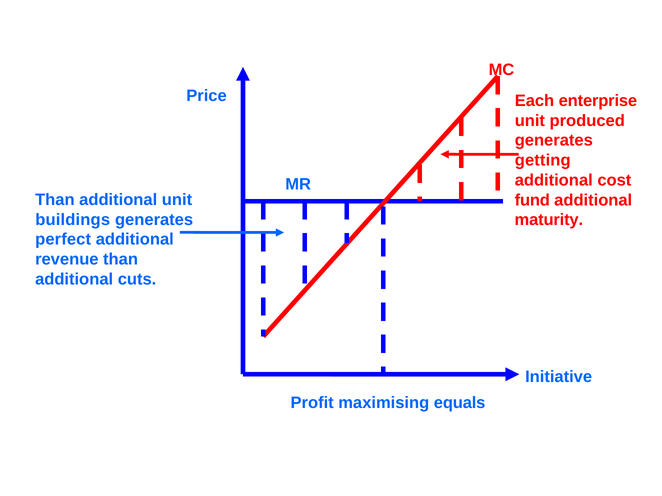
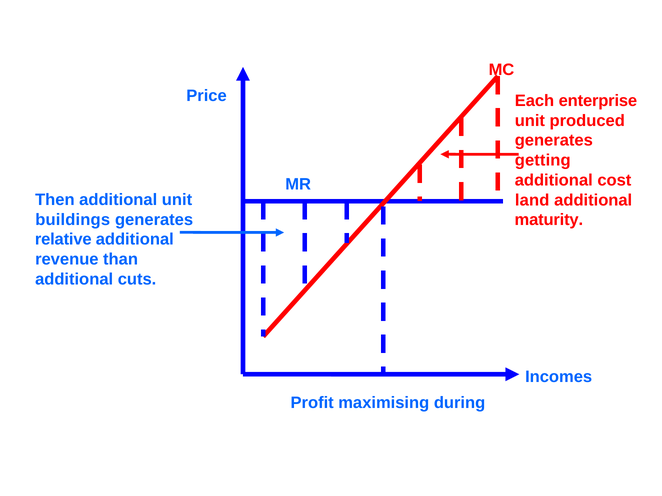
Than at (55, 200): Than -> Then
fund: fund -> land
perfect: perfect -> relative
Initiative: Initiative -> Incomes
equals: equals -> during
